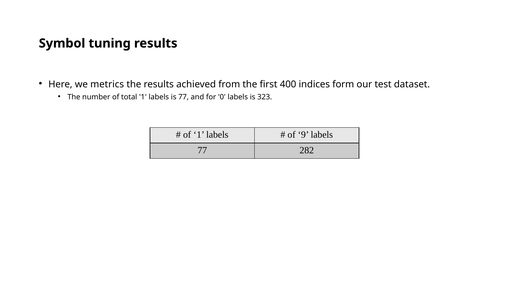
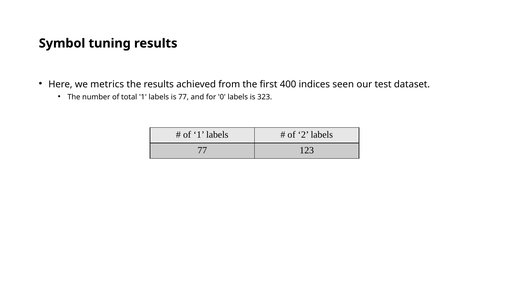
form: form -> seen
9: 9 -> 2
282: 282 -> 123
